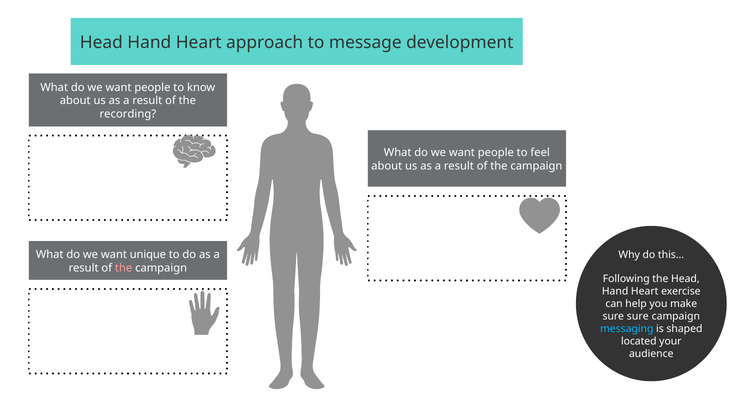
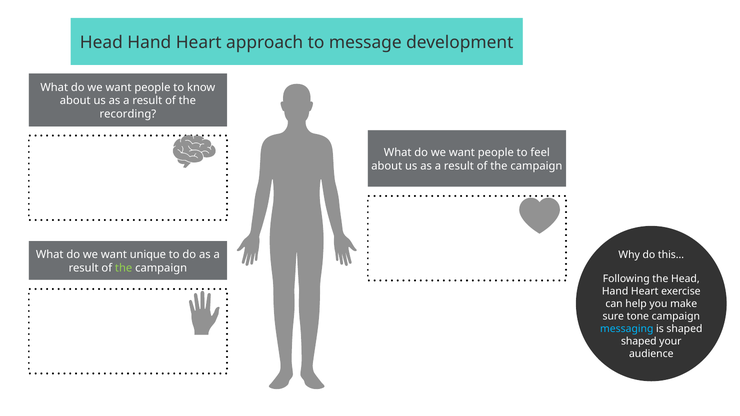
the at (124, 268) colour: pink -> light green
sure sure: sure -> tone
located at (639, 342): located -> shaped
